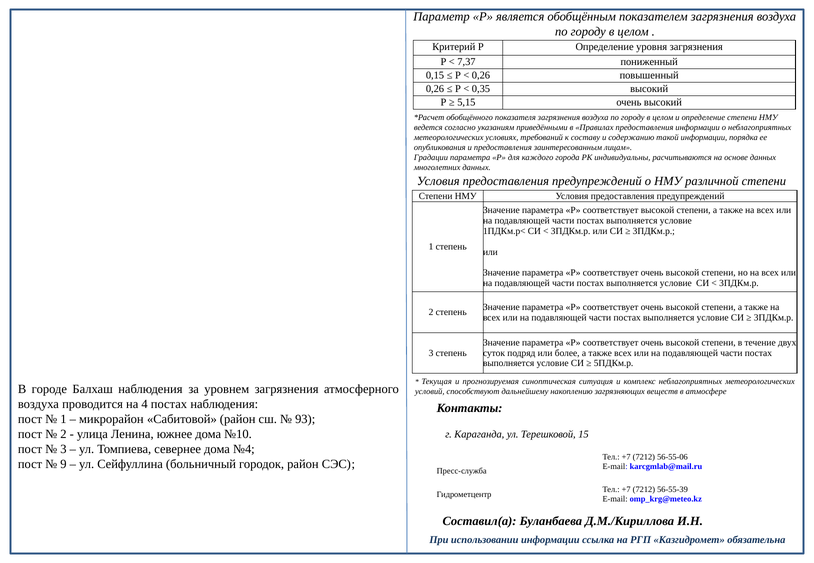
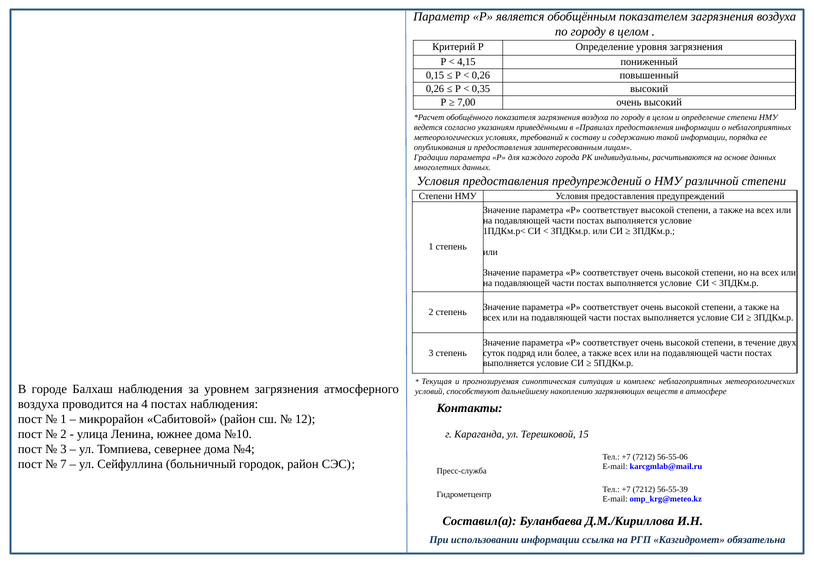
7,37: 7,37 -> 4,15
5,15: 5,15 -> 7,00
93: 93 -> 12
9: 9 -> 7
